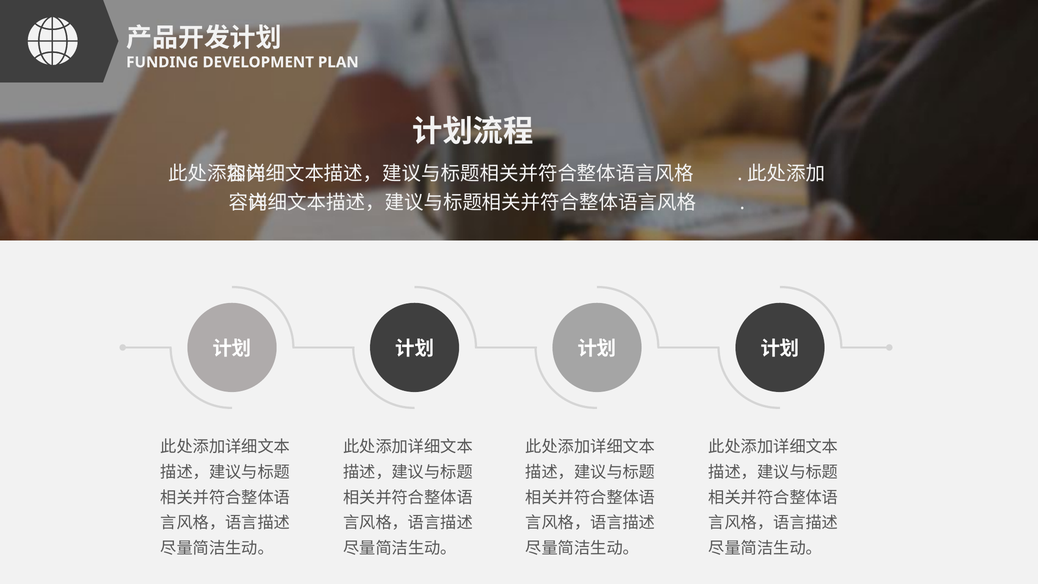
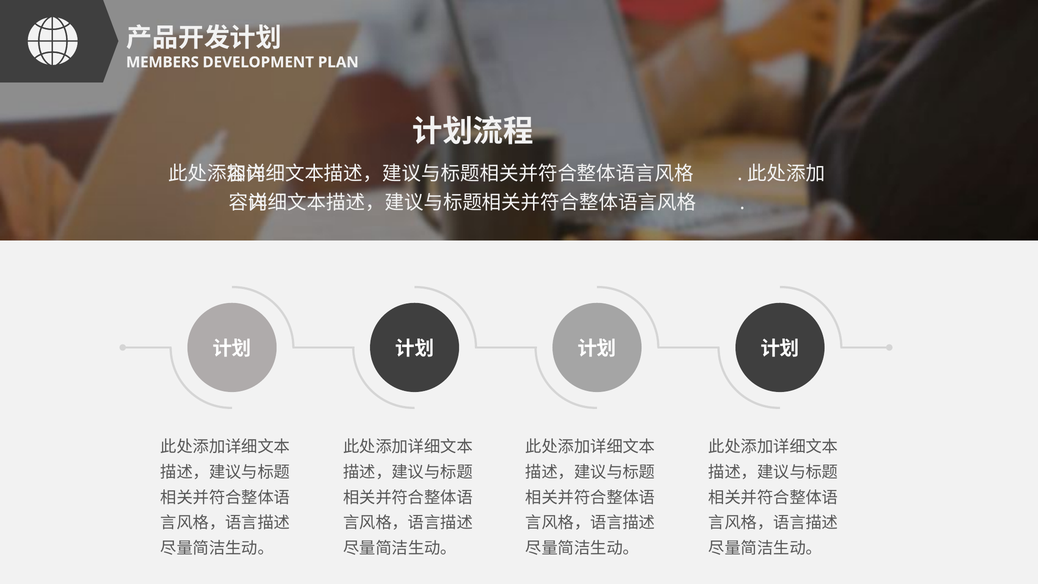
FUNDING: FUNDING -> MEMBERS
